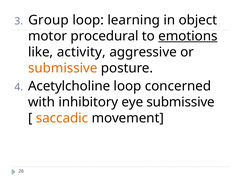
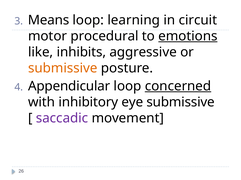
Group: Group -> Means
object: object -> circuit
activity: activity -> inhibits
Acetylcholine: Acetylcholine -> Appendicular
concerned underline: none -> present
saccadic colour: orange -> purple
